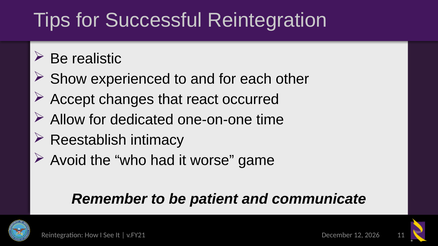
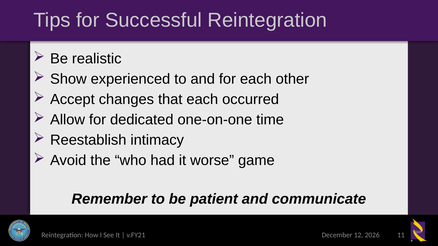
that react: react -> each
